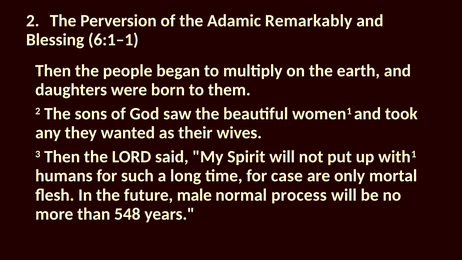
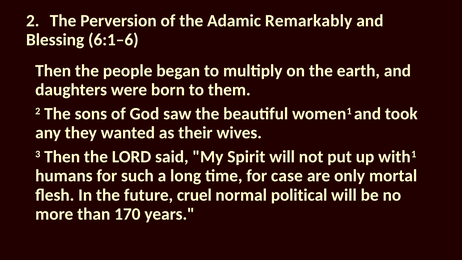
6:1–1: 6:1–1 -> 6:1–6
male: male -> cruel
process: process -> political
548: 548 -> 170
